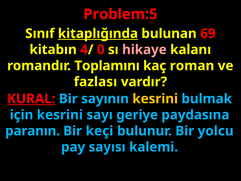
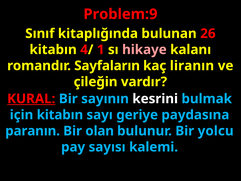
Problem:5: Problem:5 -> Problem:9
kitaplığında underline: present -> none
69: 69 -> 26
0: 0 -> 1
Toplamını: Toplamını -> Sayfaların
roman: roman -> liranın
fazlası: fazlası -> çileğin
kesrini at (155, 99) colour: yellow -> white
için kesrini: kesrini -> kitabın
keçi: keçi -> olan
